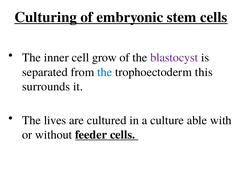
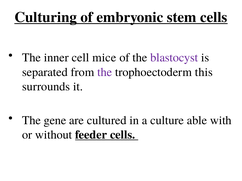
grow: grow -> mice
the at (105, 72) colour: blue -> purple
lives: lives -> gene
